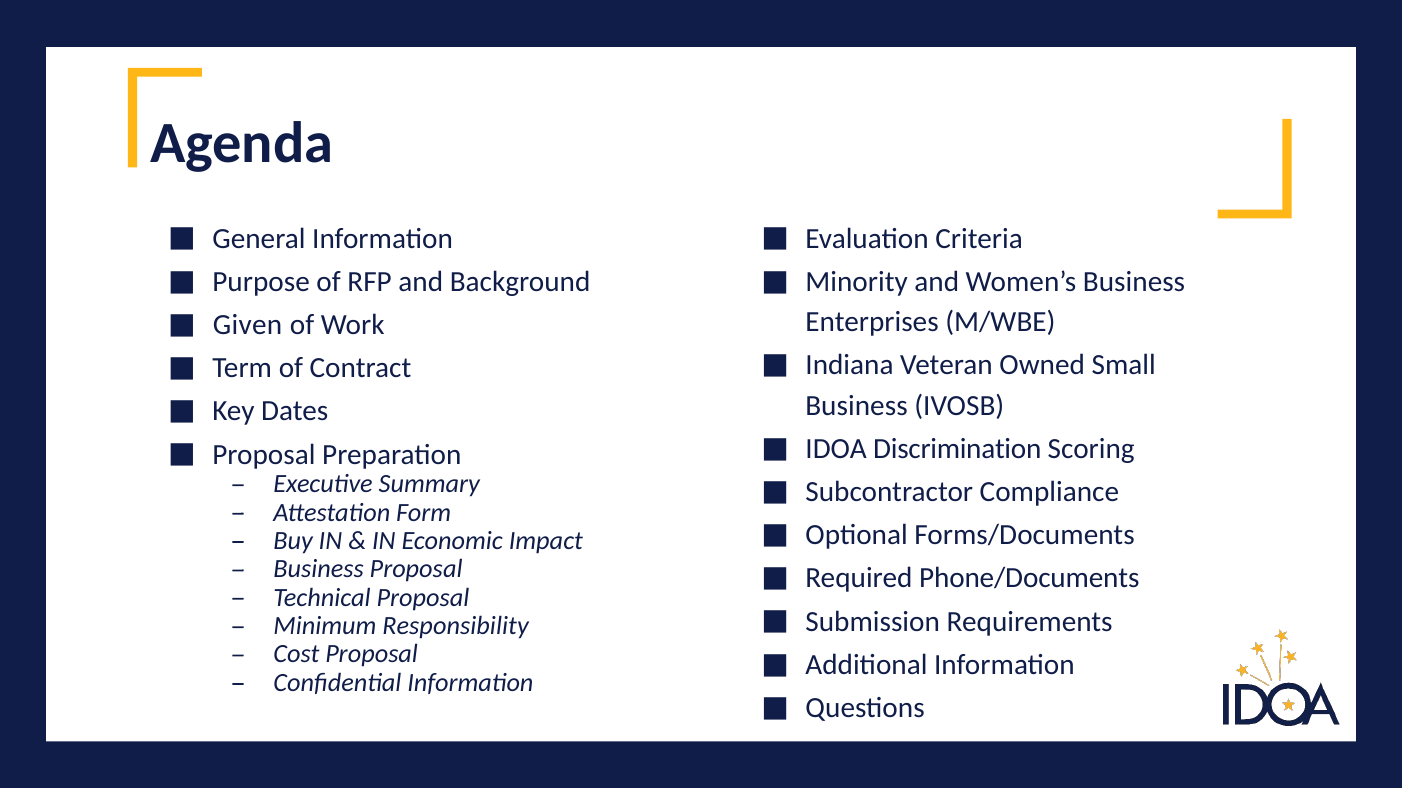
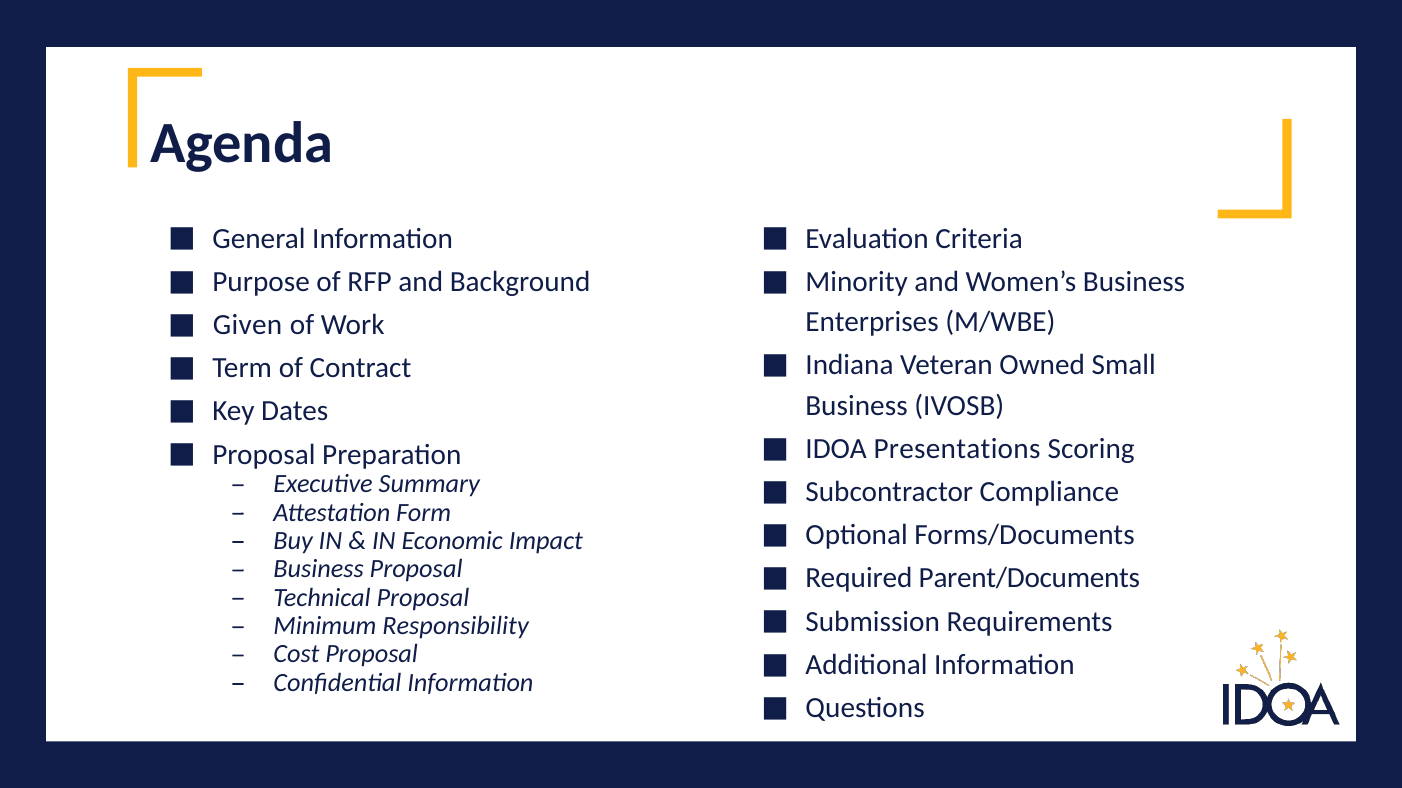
Discrimination: Discrimination -> Presentations
Phone/Documents: Phone/Documents -> Parent/Documents
